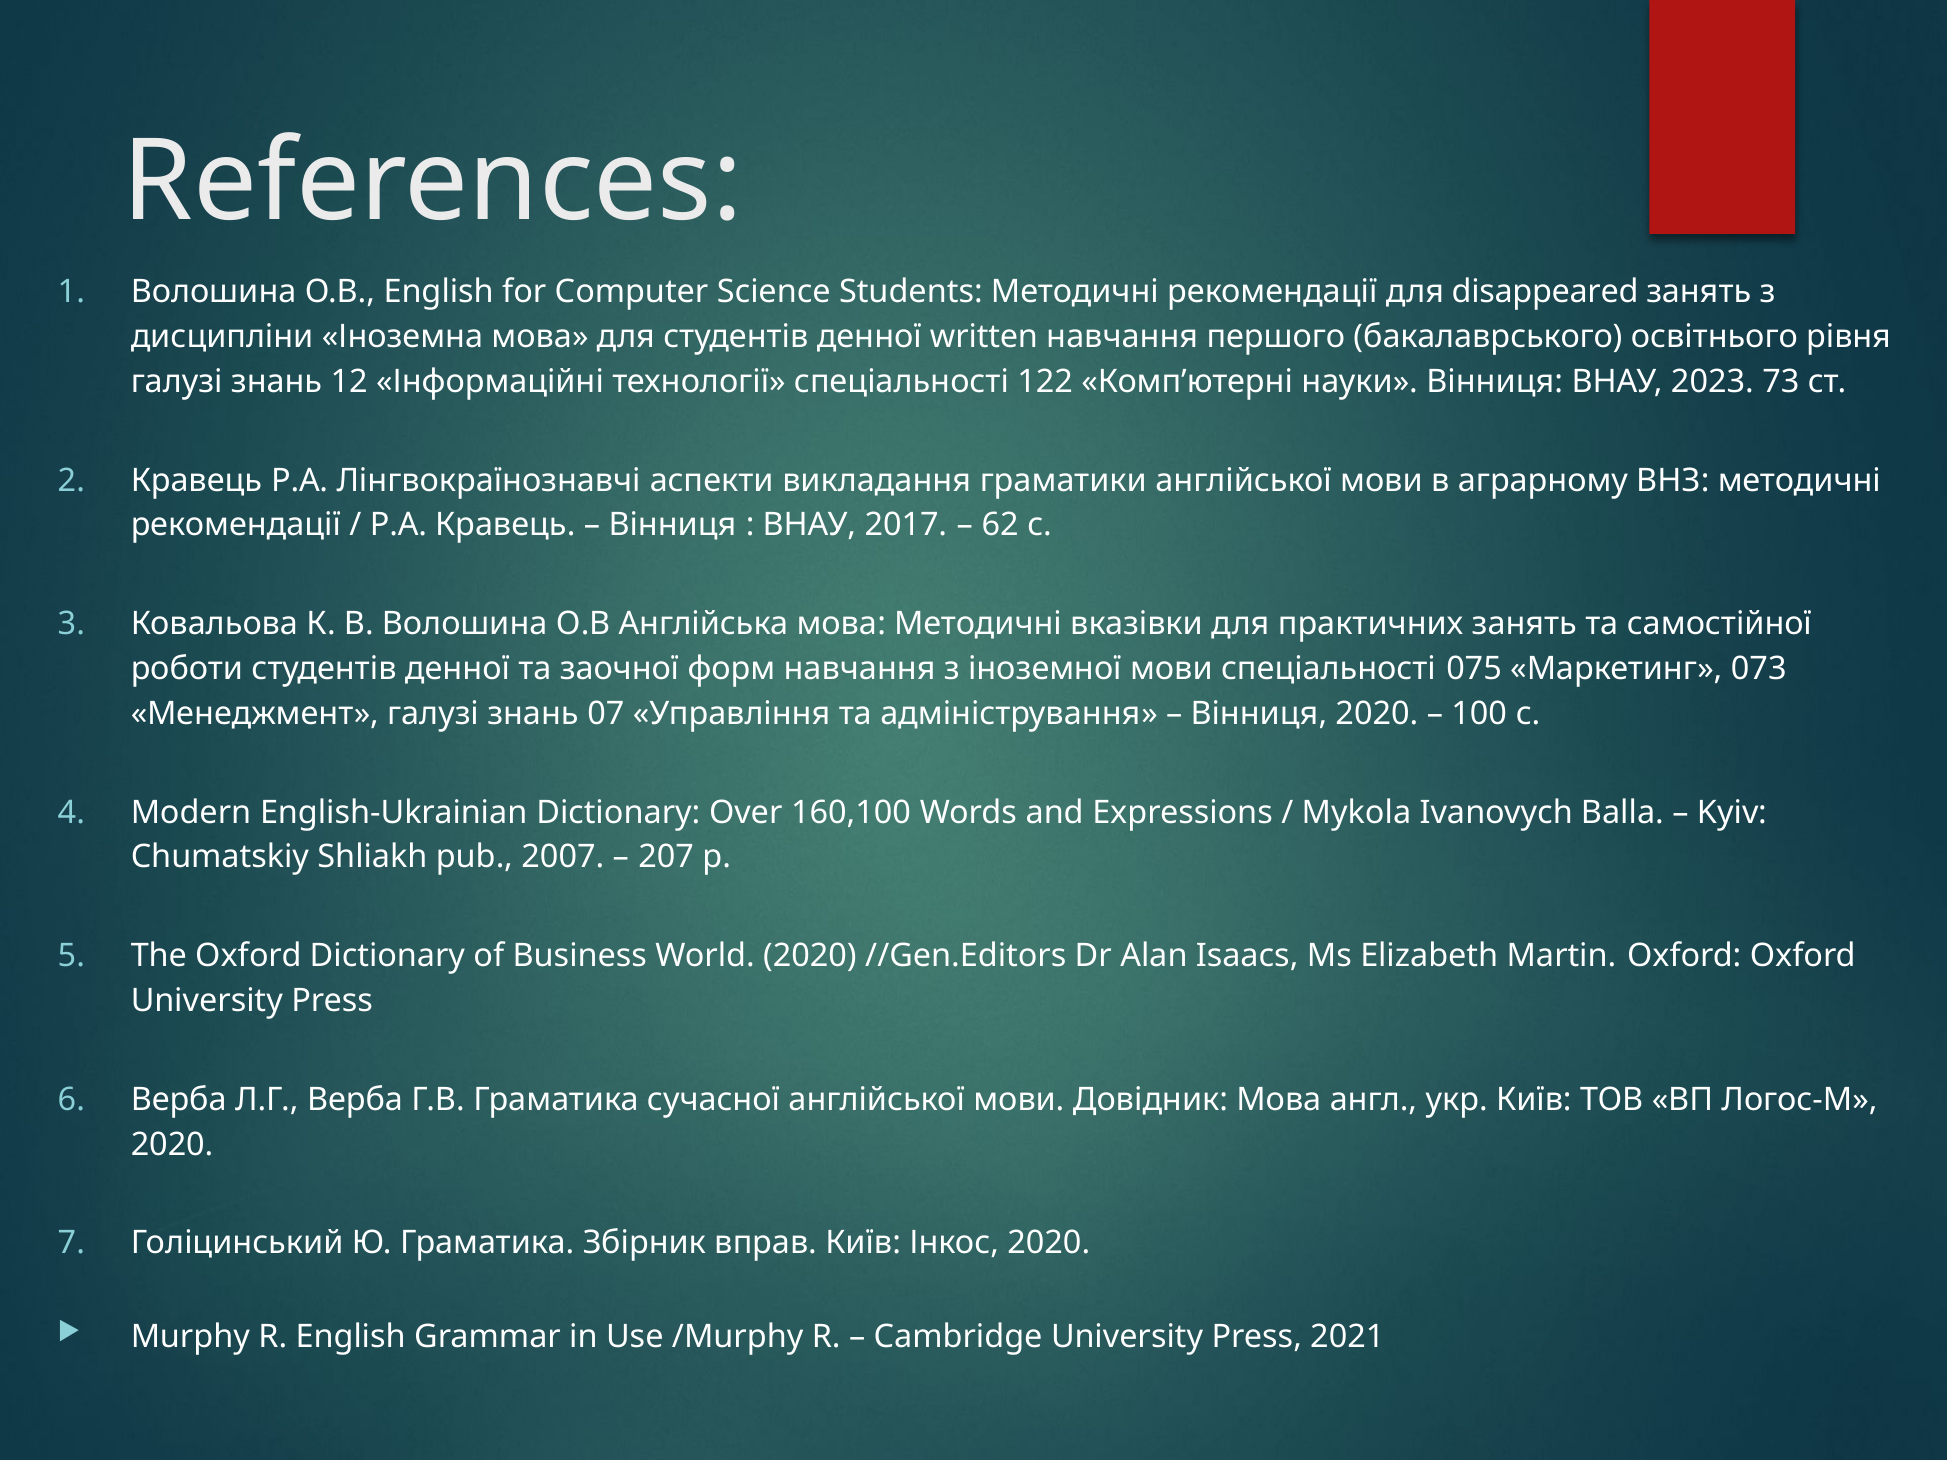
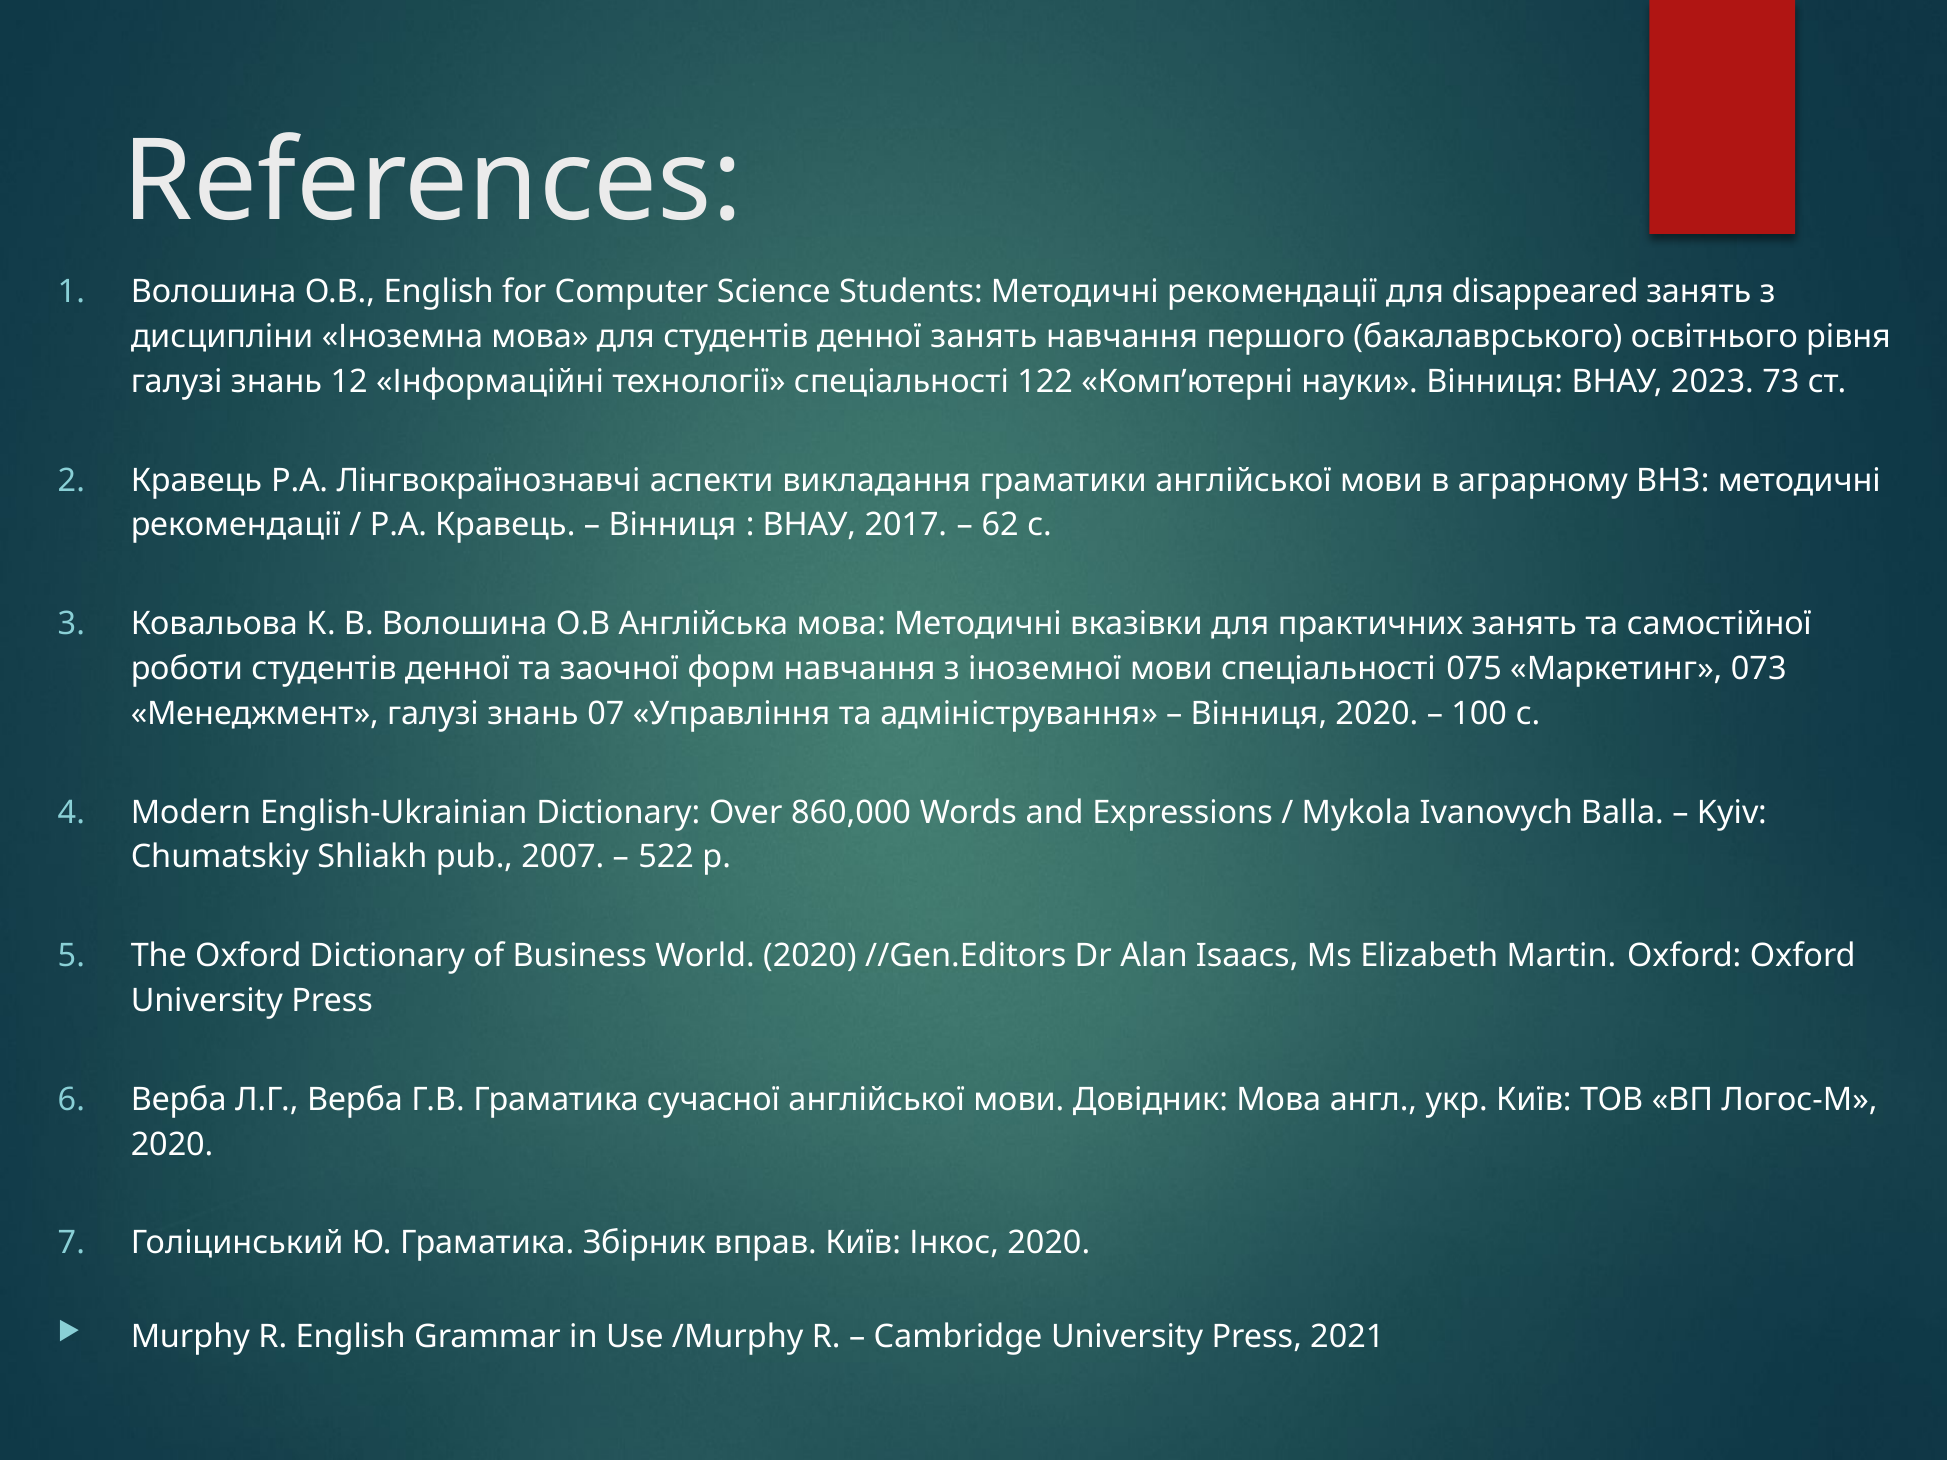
денної written: written -> занять
160,100: 160,100 -> 860,000
207: 207 -> 522
